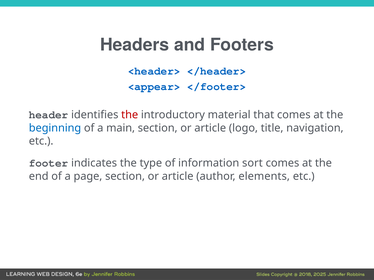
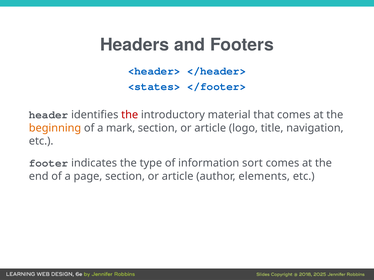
<appear>: <appear> -> <states>
beginning colour: blue -> orange
main: main -> mark
